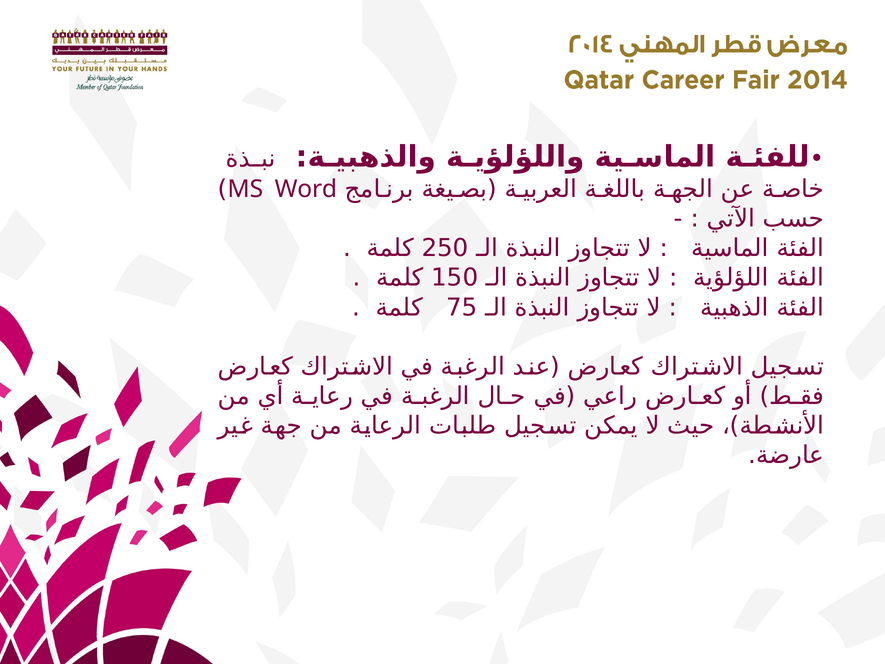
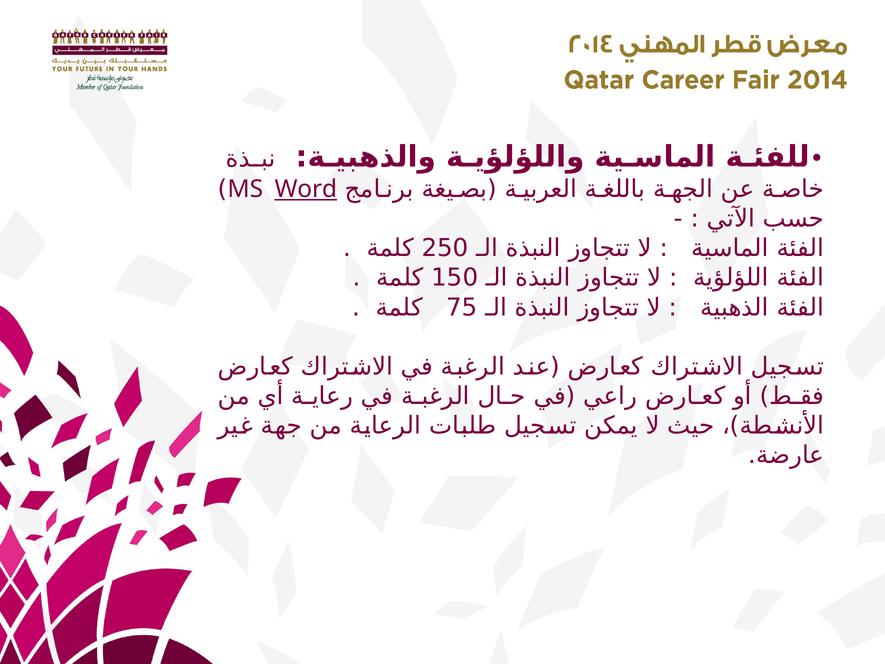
Word underline: none -> present
